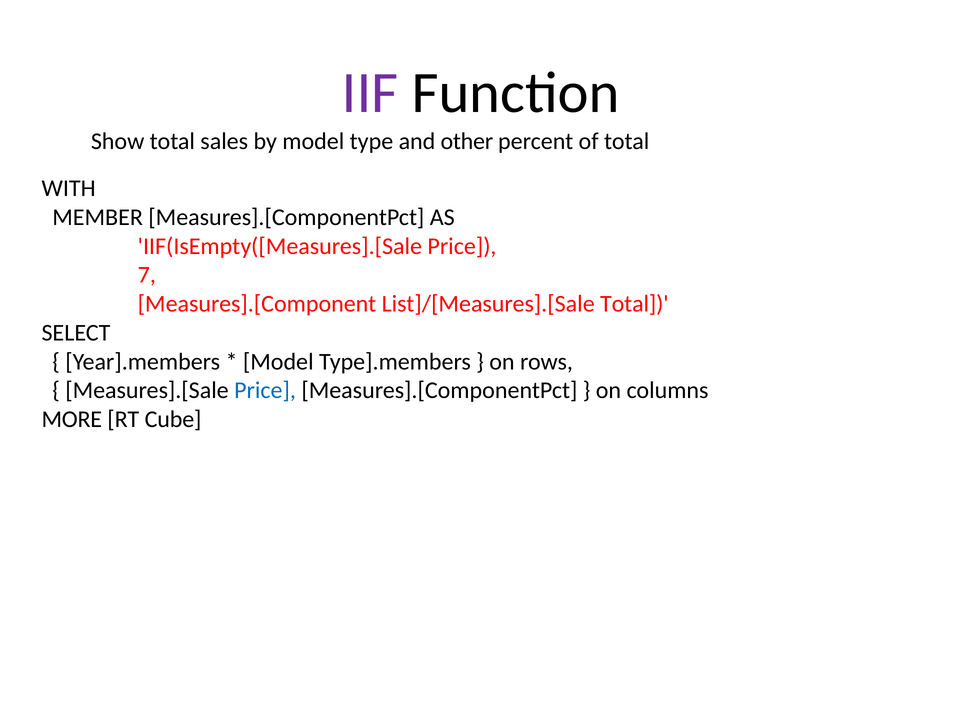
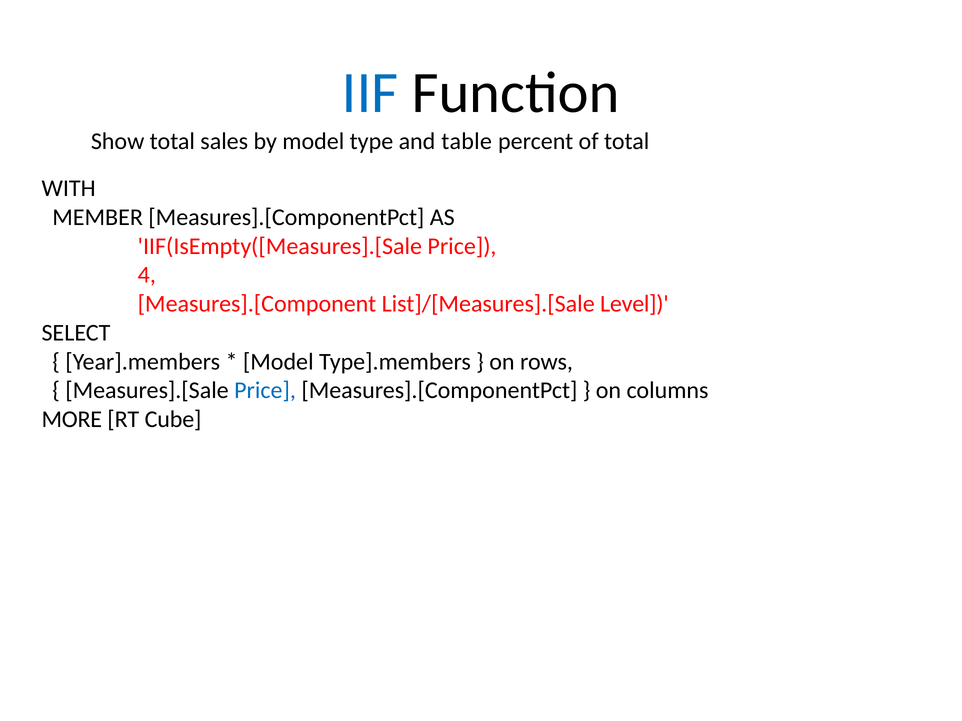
IIF colour: purple -> blue
other: other -> table
7: 7 -> 4
List]/[Measures].[Sale Total: Total -> Level
